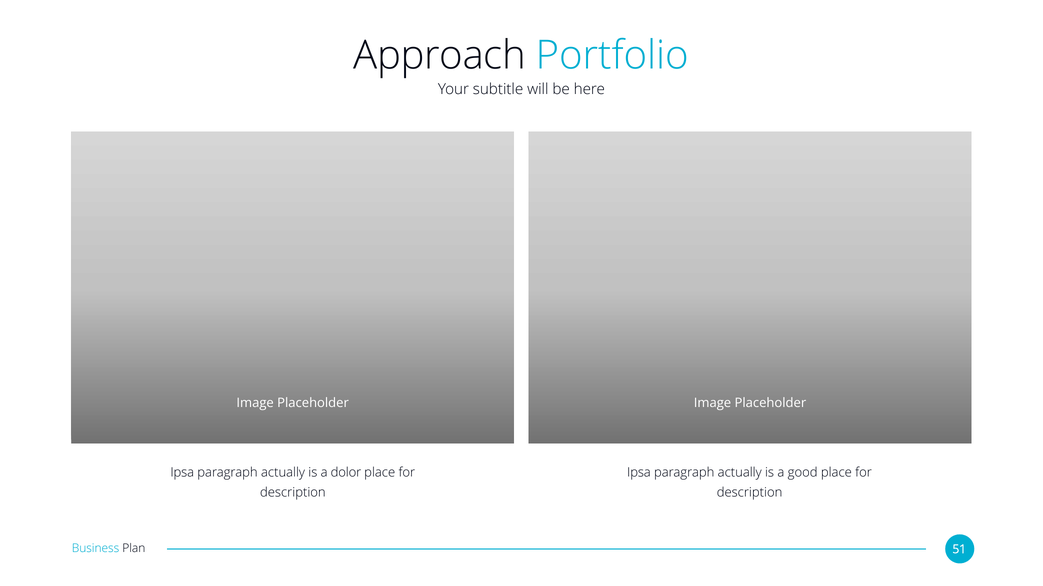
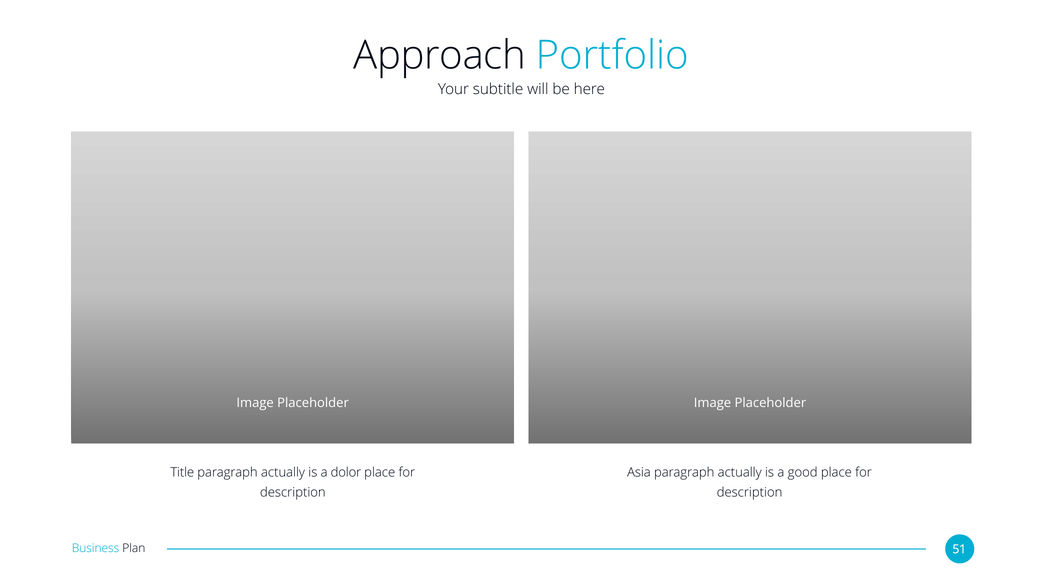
Ipsa at (182, 473): Ipsa -> Title
Ipsa at (639, 473): Ipsa -> Asia
